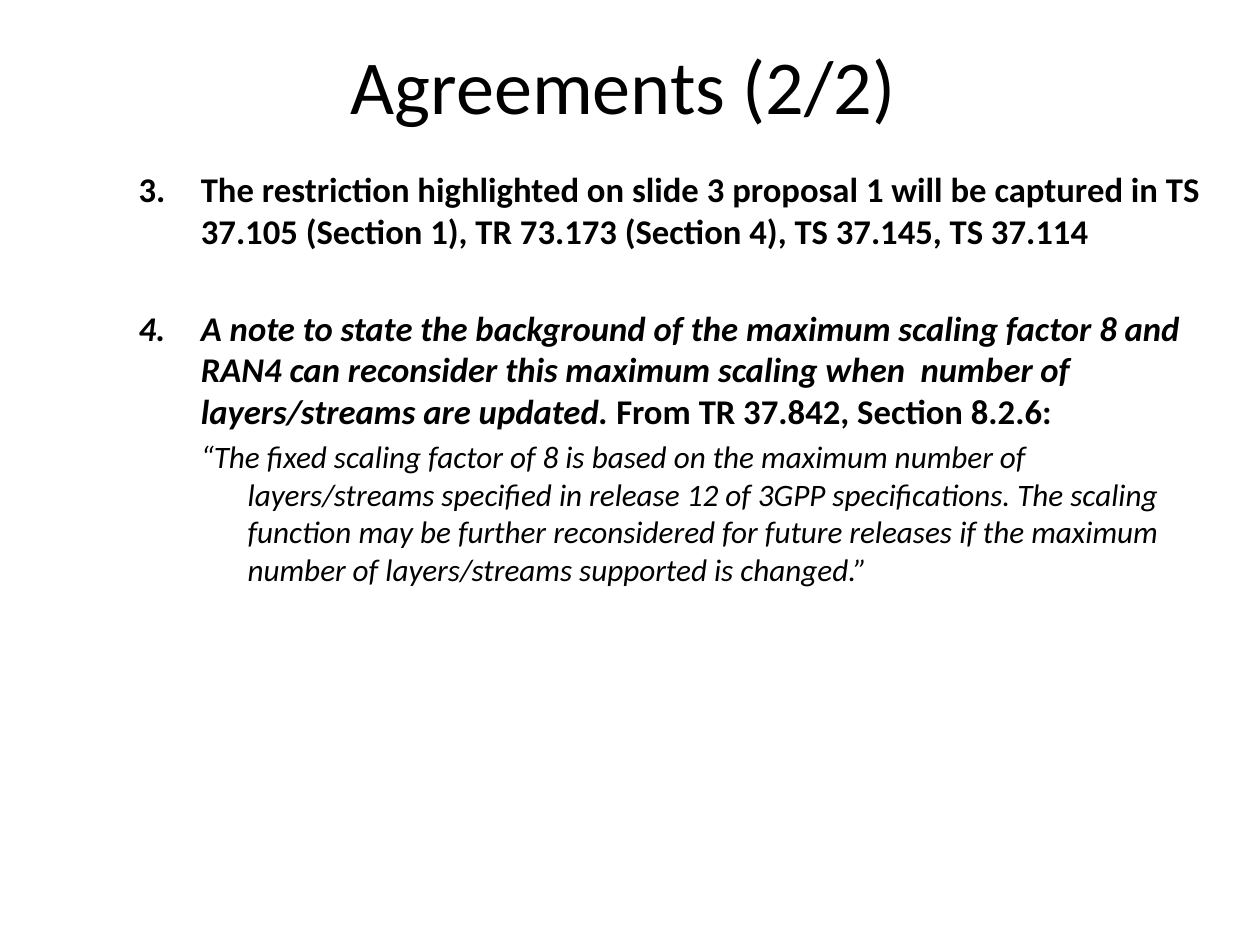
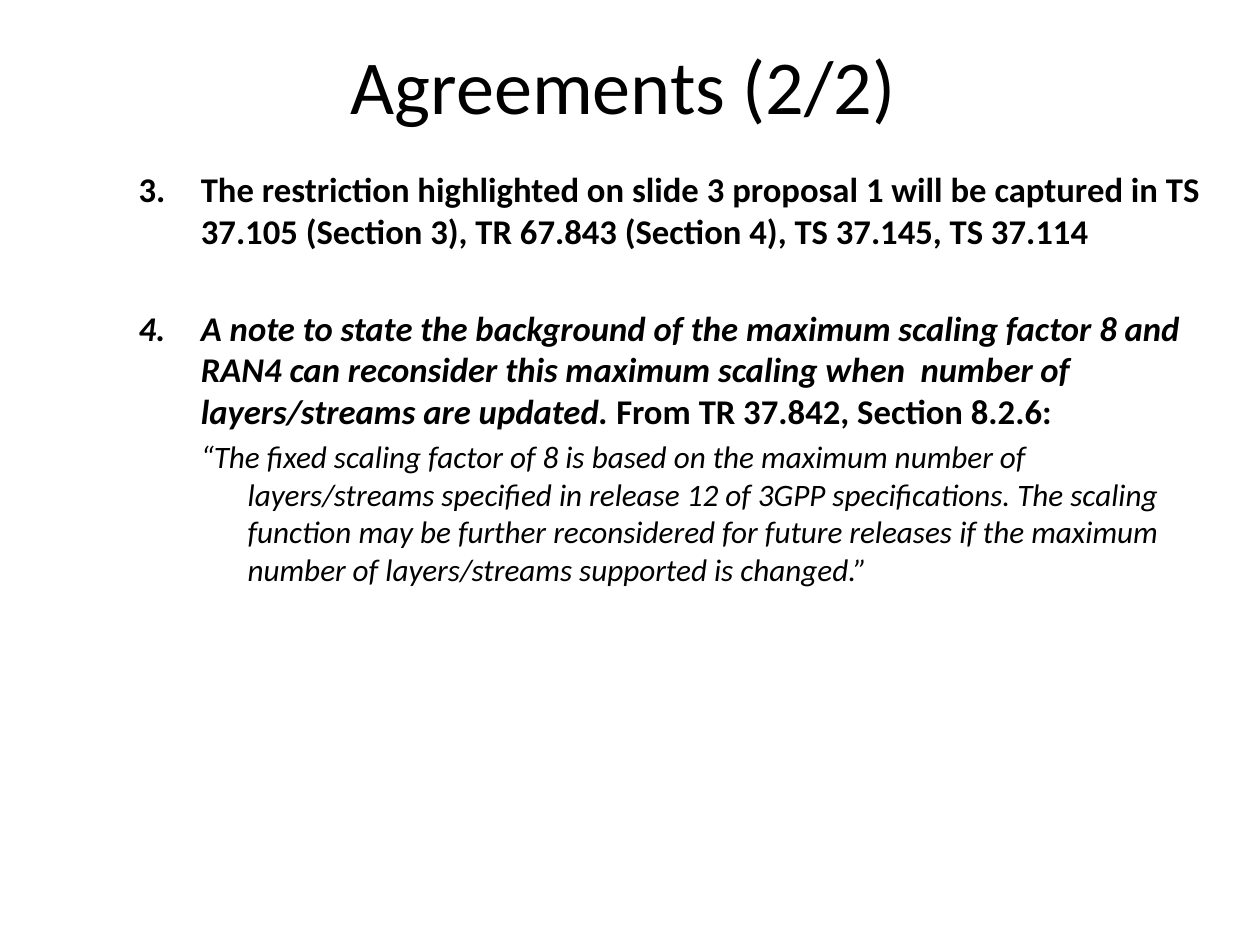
Section 1: 1 -> 3
73.173: 73.173 -> 67.843
